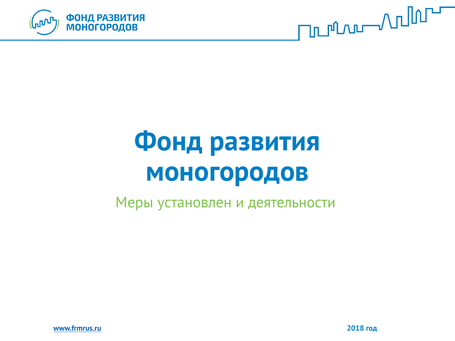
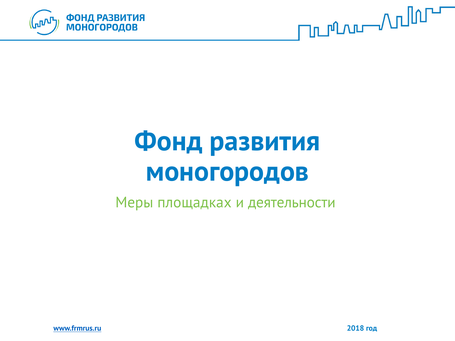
установлен: установлен -> площадках
